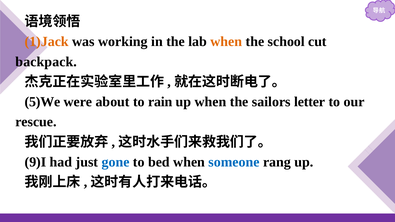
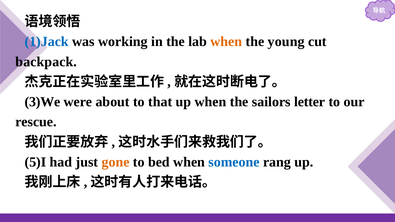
1)Jack colour: orange -> blue
school: school -> young
5)We: 5)We -> 3)We
rain: rain -> that
9)I: 9)I -> 5)I
gone colour: blue -> orange
